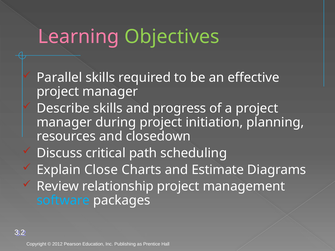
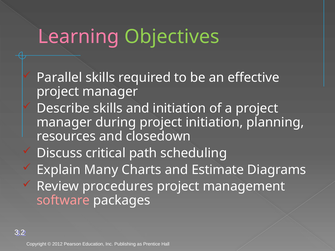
and progress: progress -> initiation
Close: Close -> Many
relationship: relationship -> procedures
software colour: light blue -> pink
